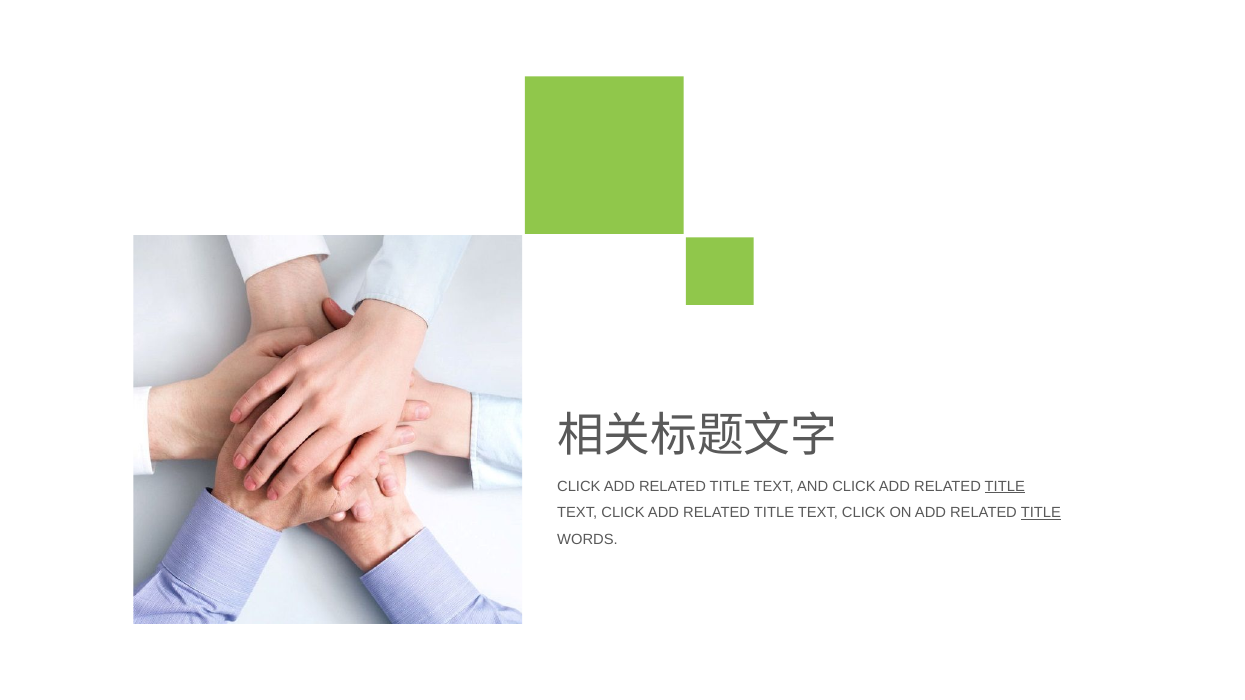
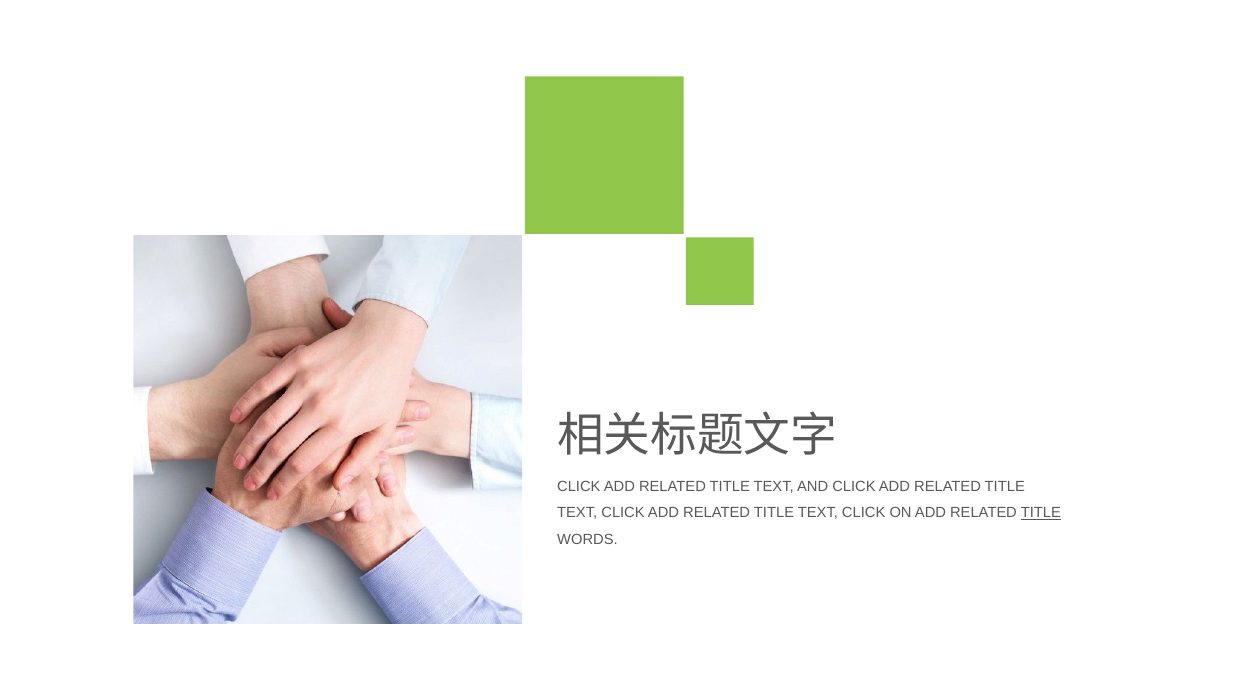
TITLE at (1005, 486) underline: present -> none
